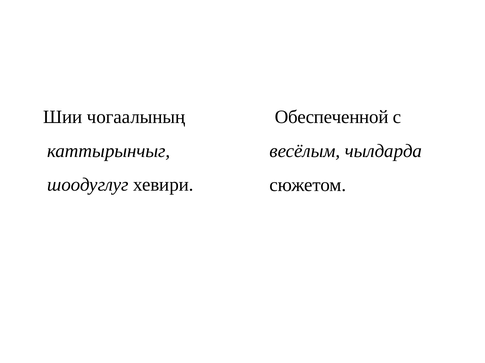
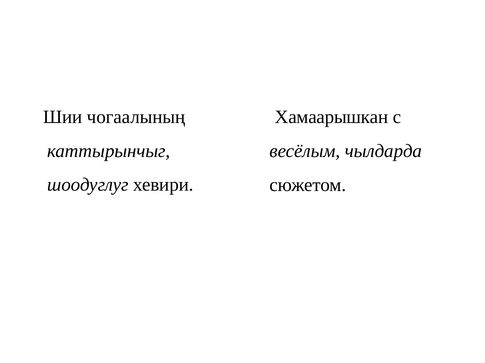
Обеспеченной: Обеспеченной -> Хамаарышкан
